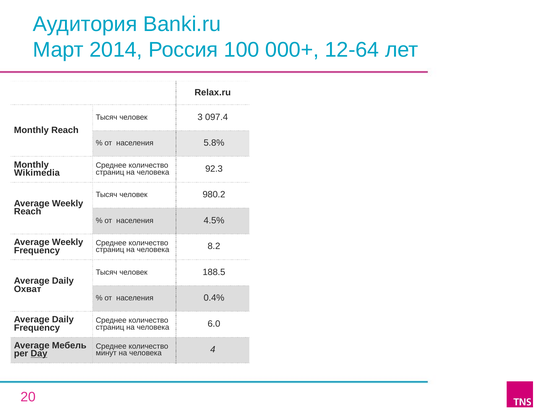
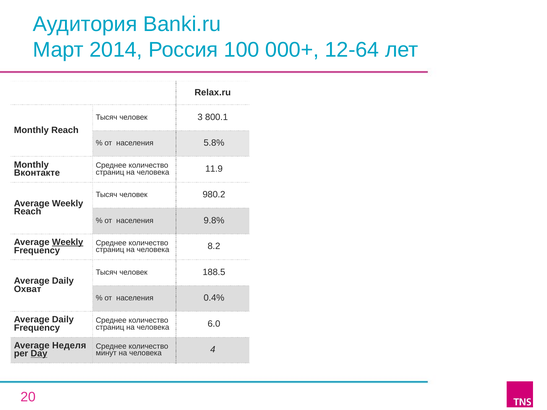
097.4: 097.4 -> 800.1
Wikimedia: Wikimedia -> Вконтакте
92.3: 92.3 -> 11.9
4.5%: 4.5% -> 9.8%
Weekly at (68, 242) underline: none -> present
Мебель: Мебель -> Неделя
